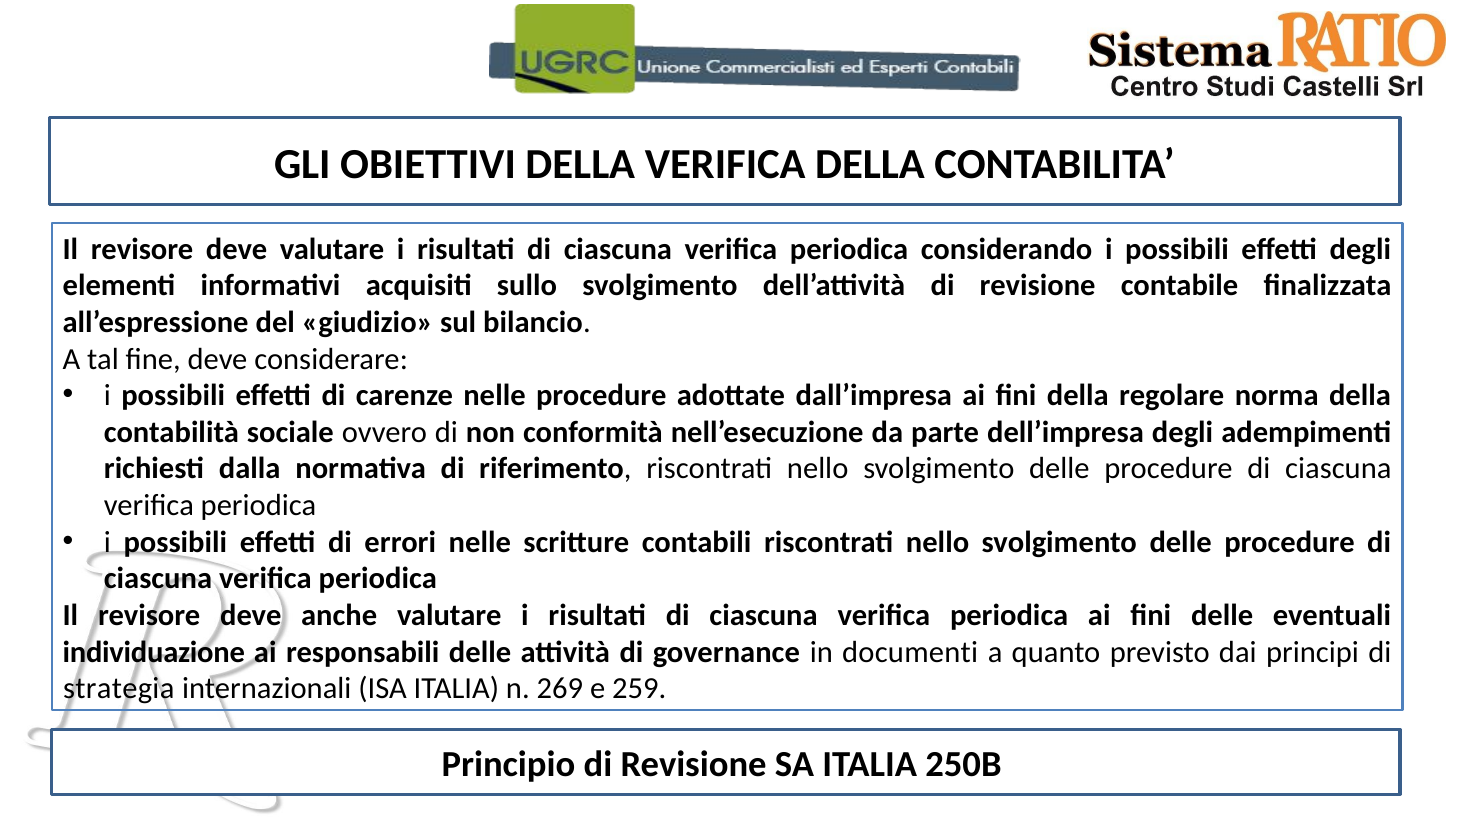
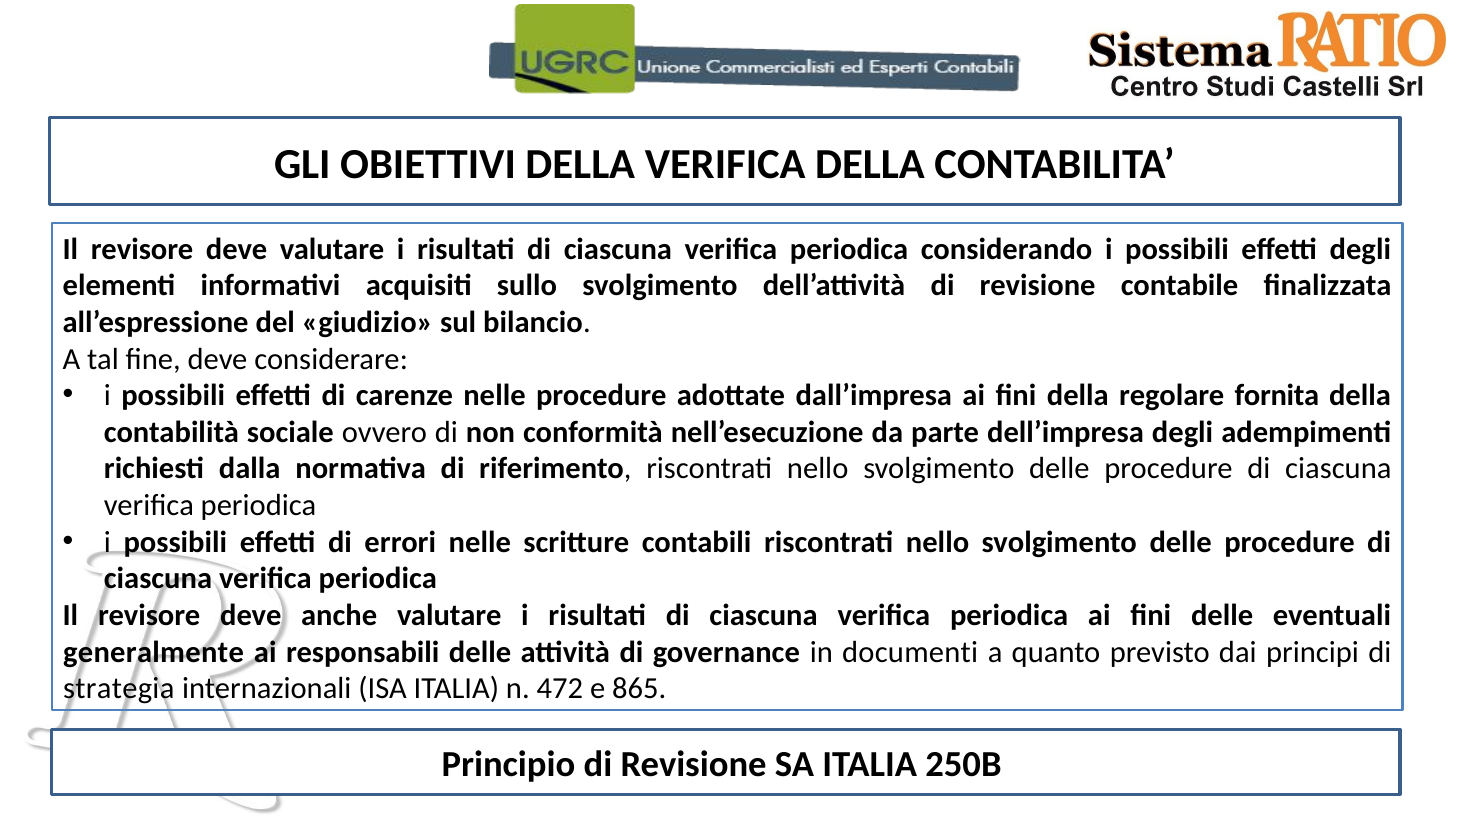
norma: norma -> fornita
individuazione: individuazione -> generalmente
269: 269 -> 472
259: 259 -> 865
